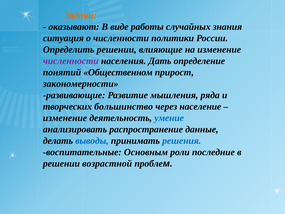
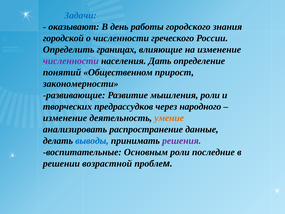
Задачи colour: orange -> blue
виде: виде -> день
случайных: случайных -> городского
ситуация: ситуация -> городской
политики: политики -> греческого
Определить решении: решении -> границах
мышления ряда: ряда -> роли
большинство: большинство -> предрассудков
население: население -> народного
умение colour: blue -> orange
решения colour: blue -> purple
